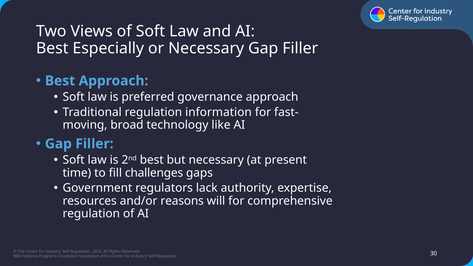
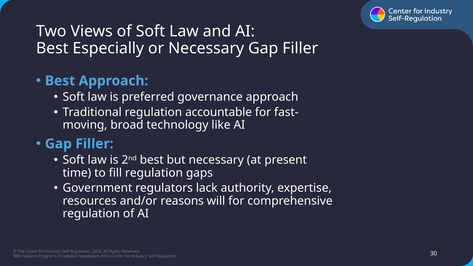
information: information -> accountable
fill challenges: challenges -> regulation
